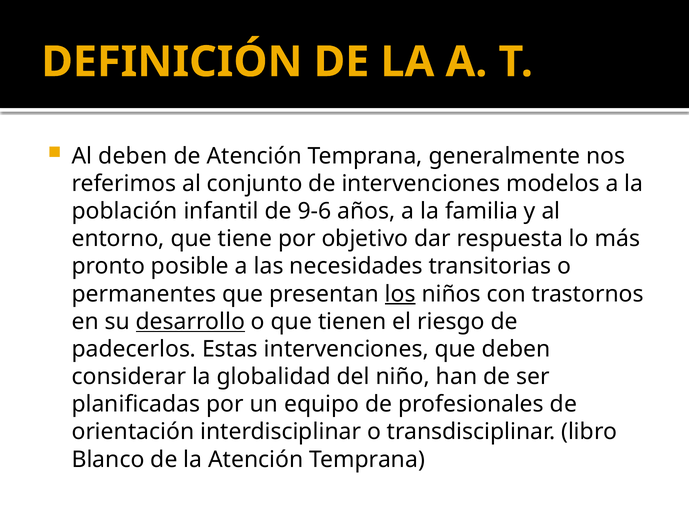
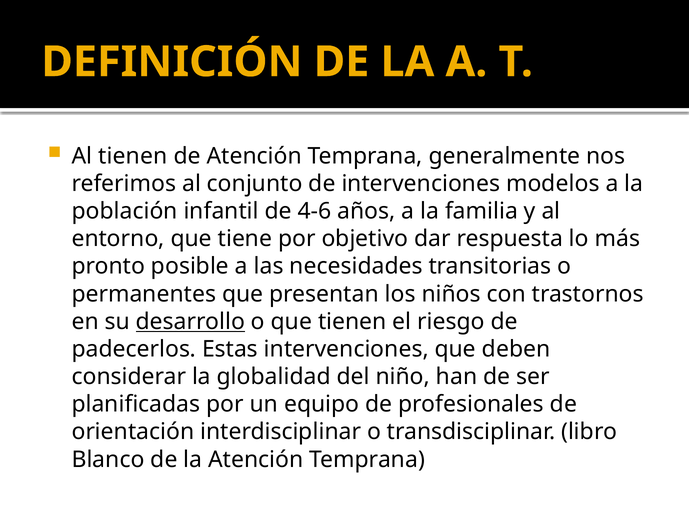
Al deben: deben -> tienen
9-6: 9-6 -> 4-6
los underline: present -> none
